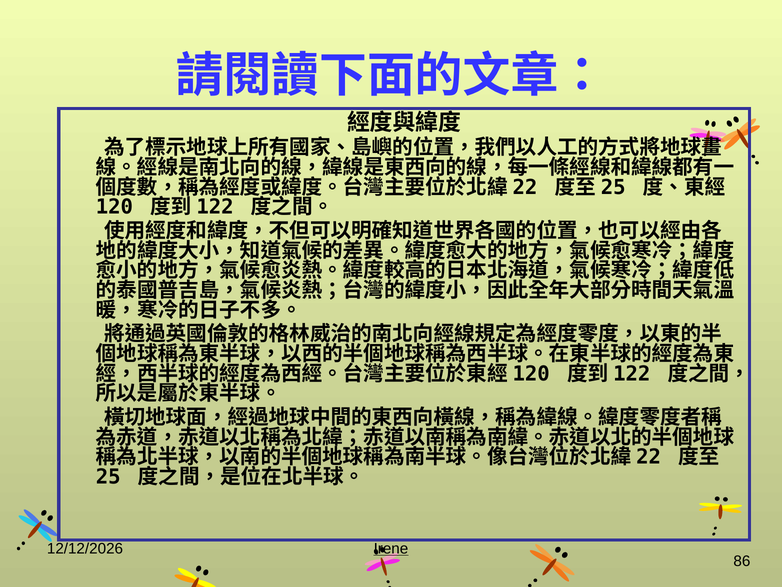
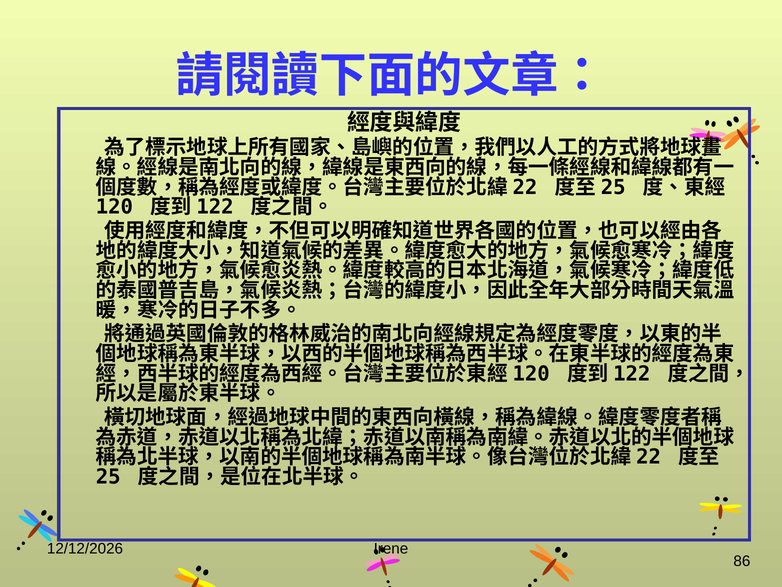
Irene underline: present -> none
